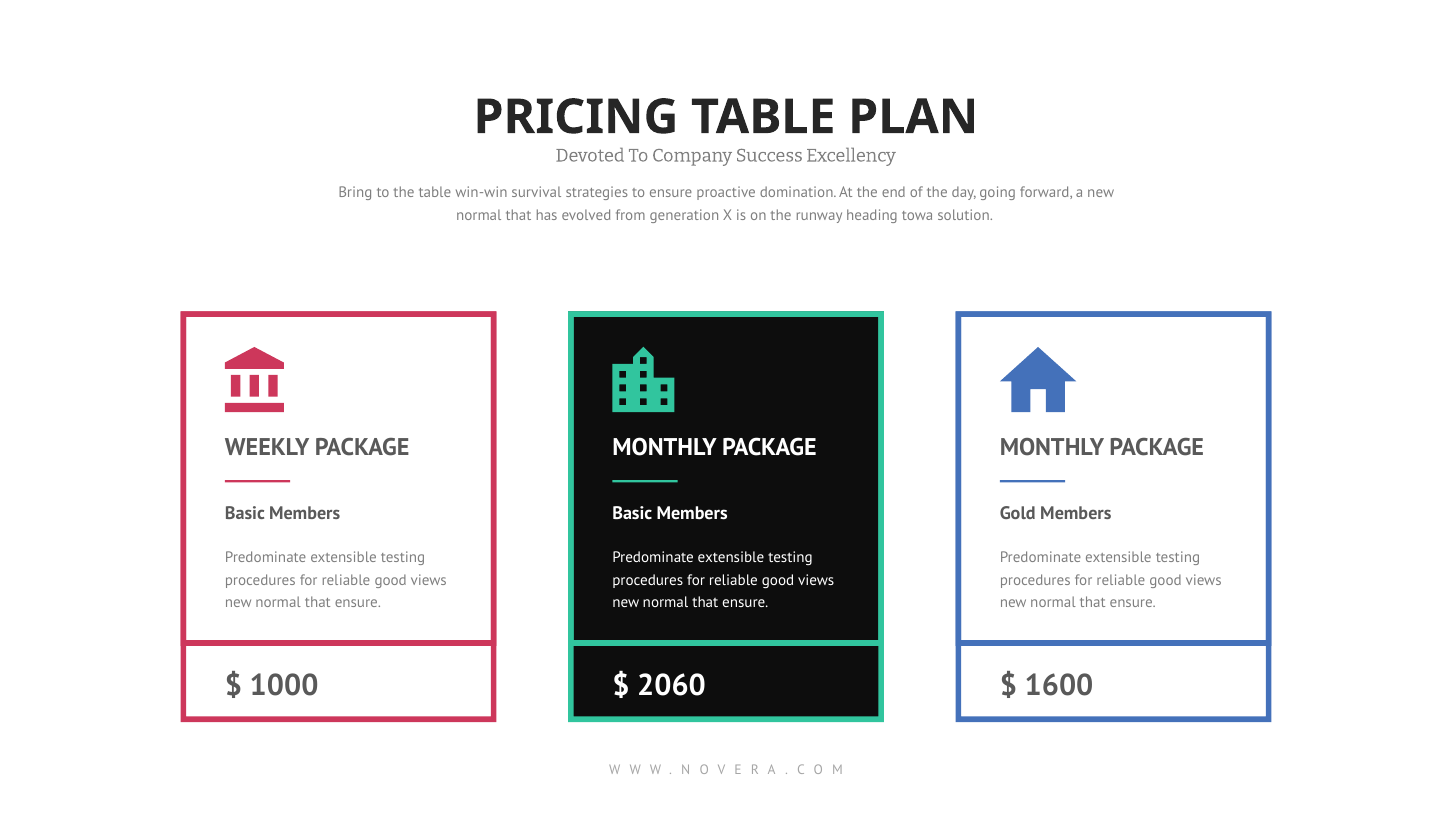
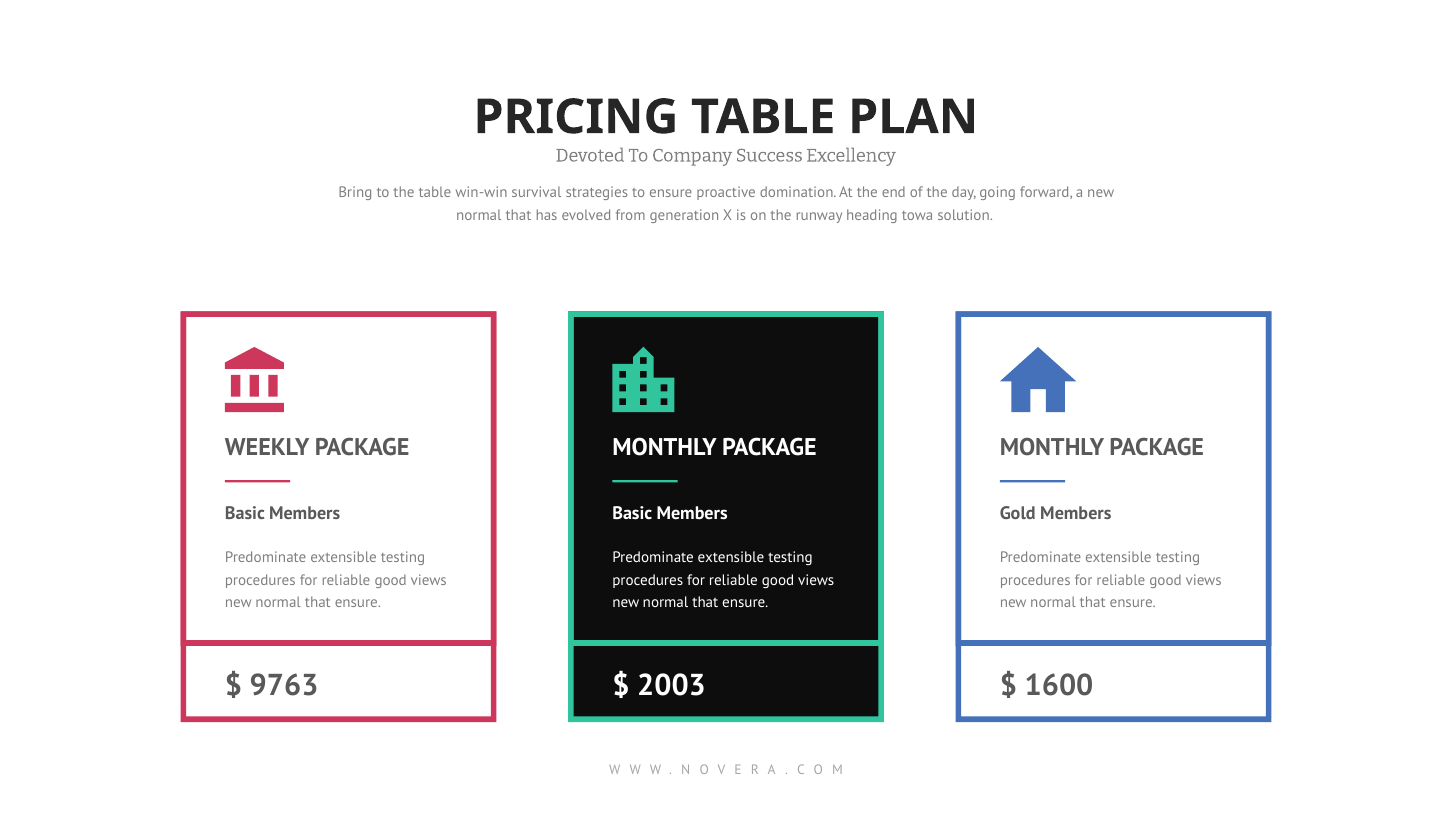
1000: 1000 -> 9763
2060: 2060 -> 2003
